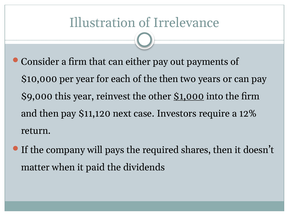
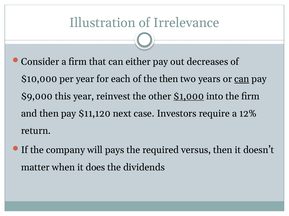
payments: payments -> decreases
can at (242, 79) underline: none -> present
shares: shares -> versus
paid: paid -> does
